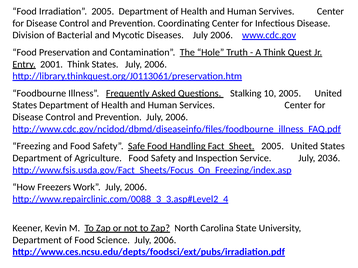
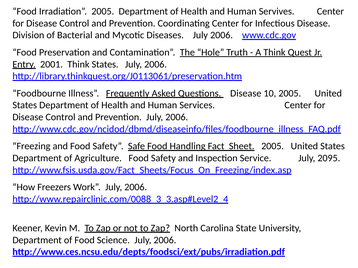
Questions Stalking: Stalking -> Disease
2036: 2036 -> 2095
